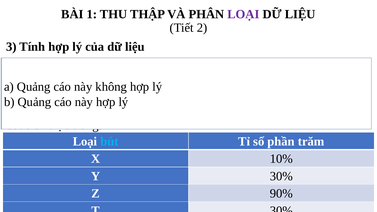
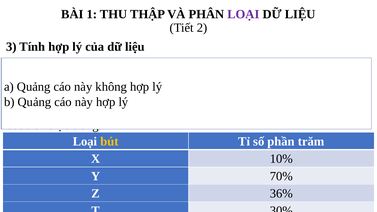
bút at (109, 141) colour: light blue -> yellow
Y 30%: 30% -> 70%
90%: 90% -> 36%
